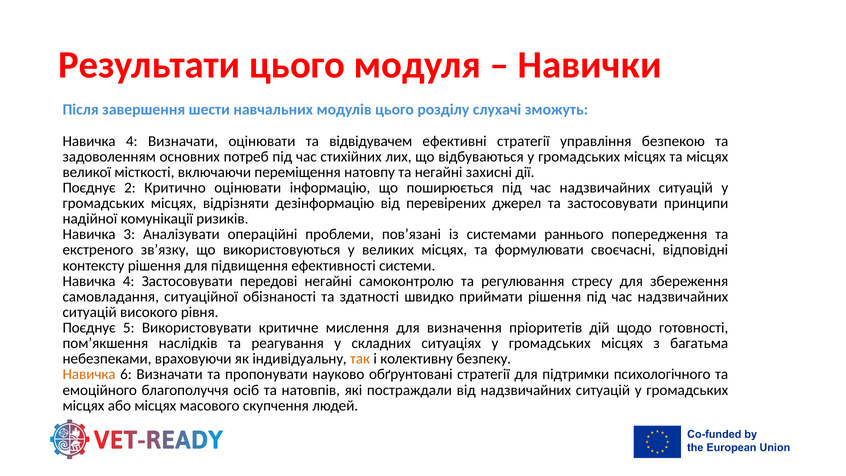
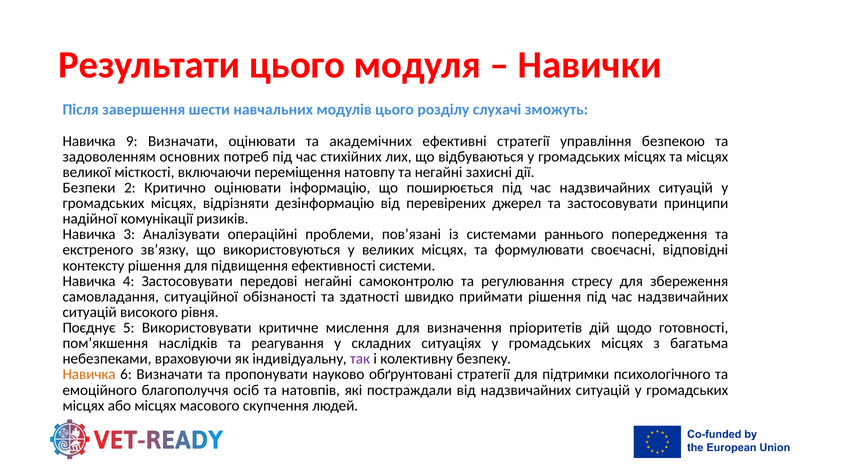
4 at (132, 141): 4 -> 9
відвідувачем: відвідувачем -> академічних
Поєднує at (89, 188): Поєднує -> Безпеки
так colour: orange -> purple
